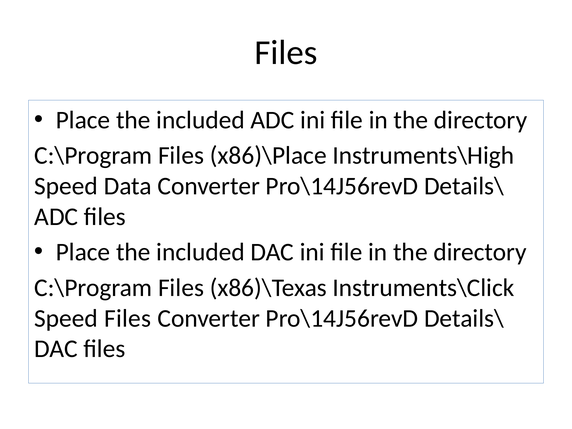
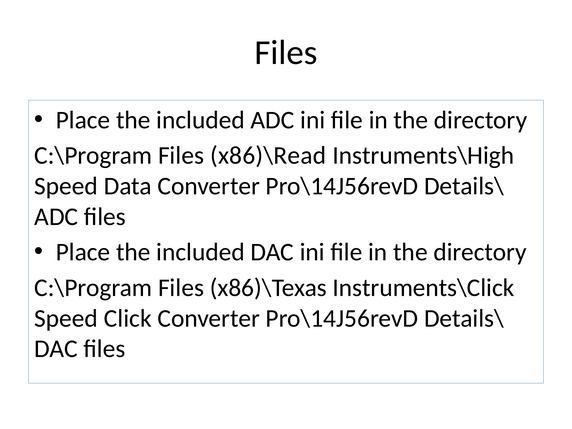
x86)\Place: x86)\Place -> x86)\Read
Speed Files: Files -> Click
